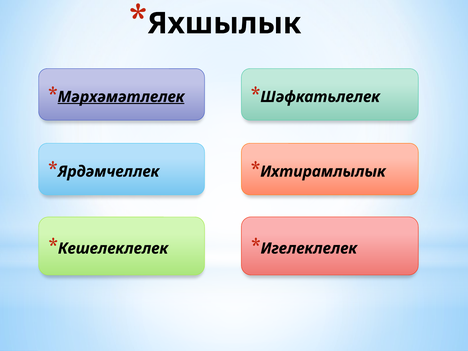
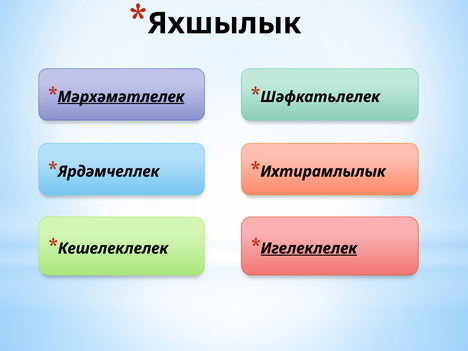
Игелеклелек underline: none -> present
